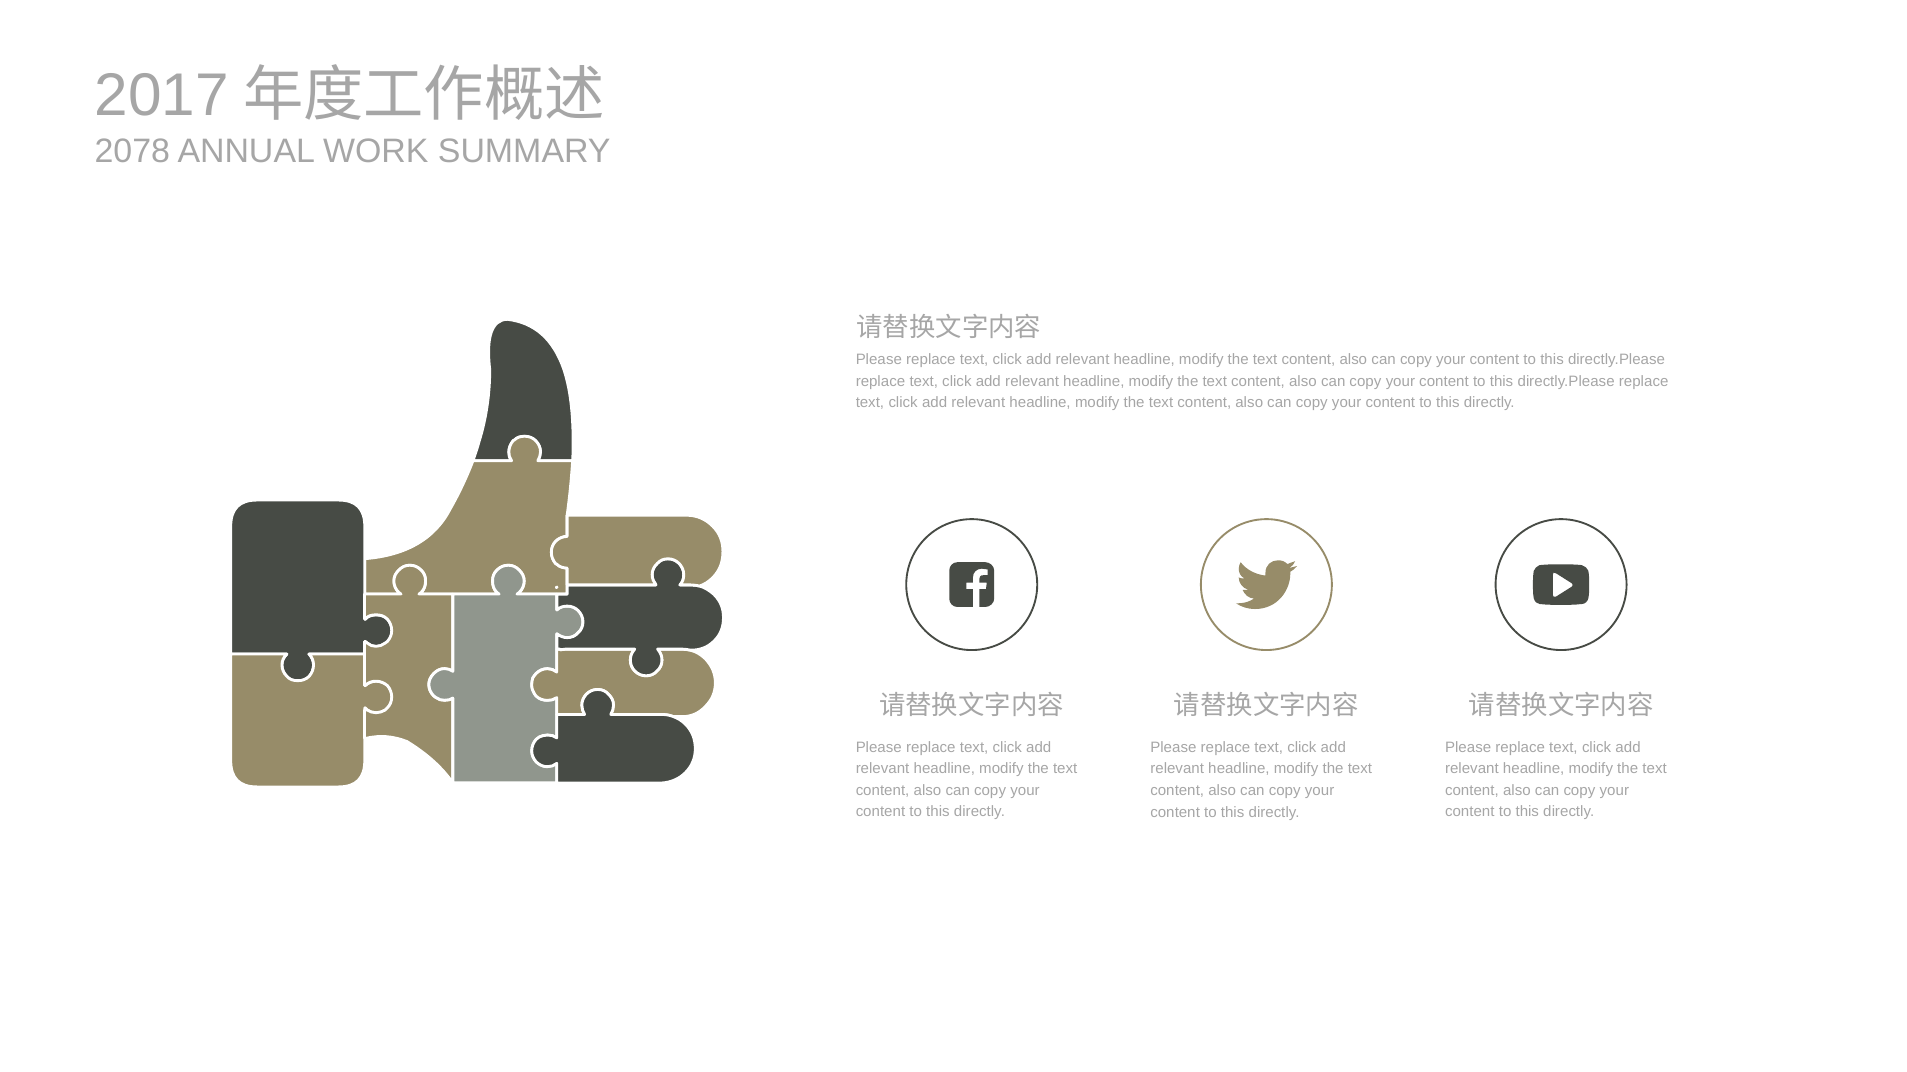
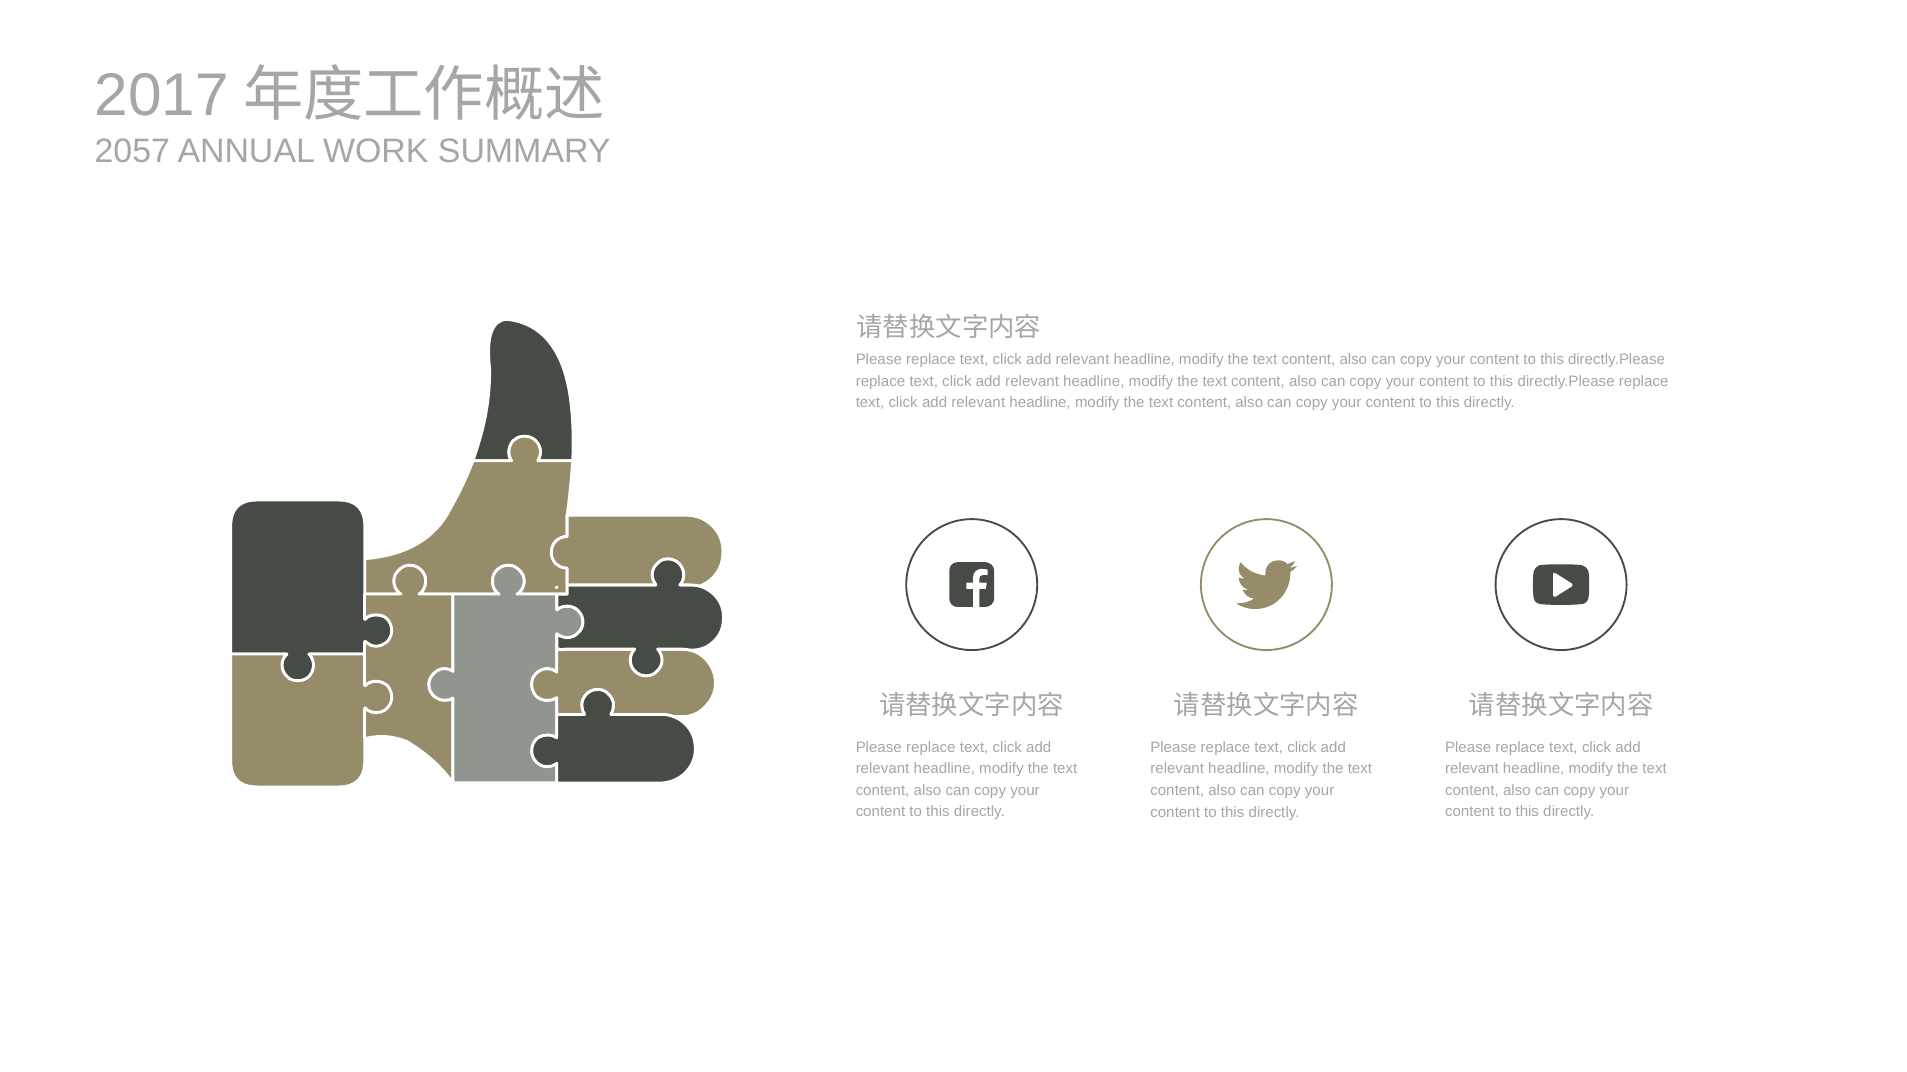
2078: 2078 -> 2057
